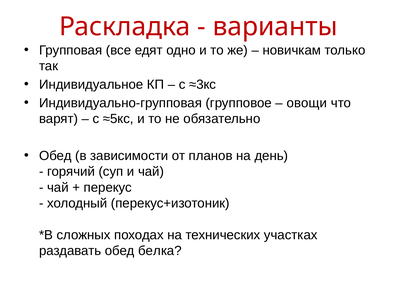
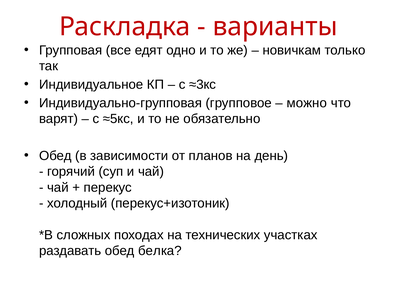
овощи: овощи -> можно
